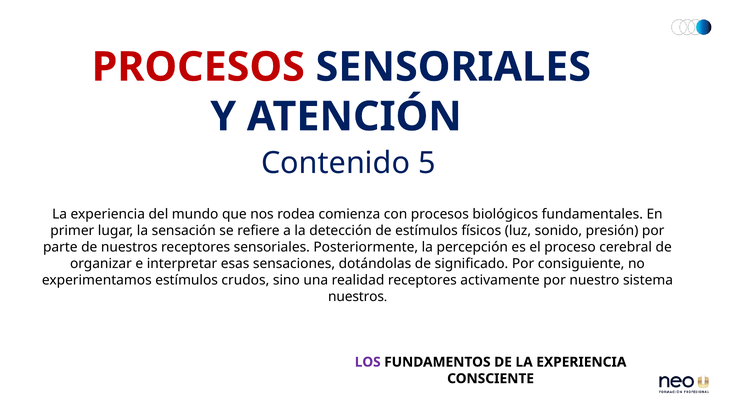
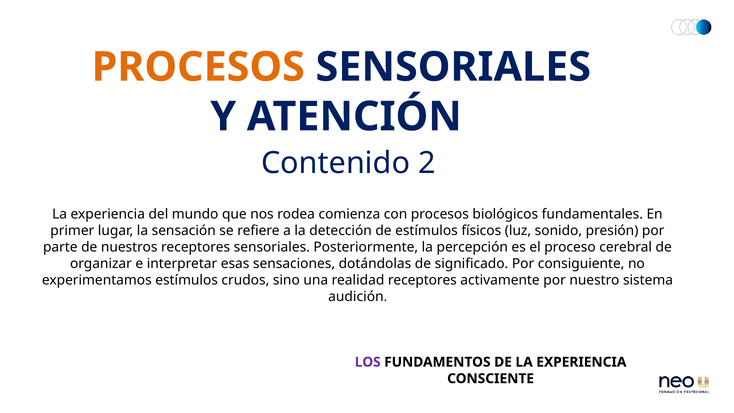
PROCESOS at (198, 67) colour: red -> orange
5: 5 -> 2
nuestros at (356, 297): nuestros -> audición
